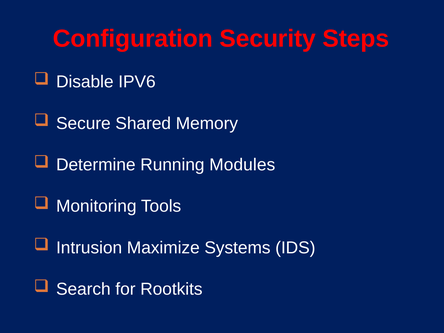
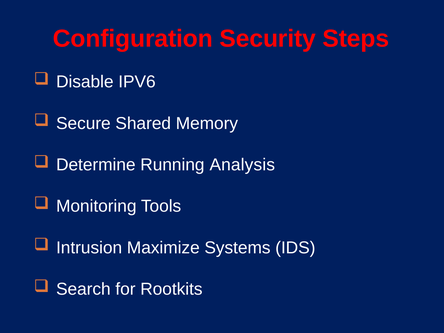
Modules: Modules -> Analysis
